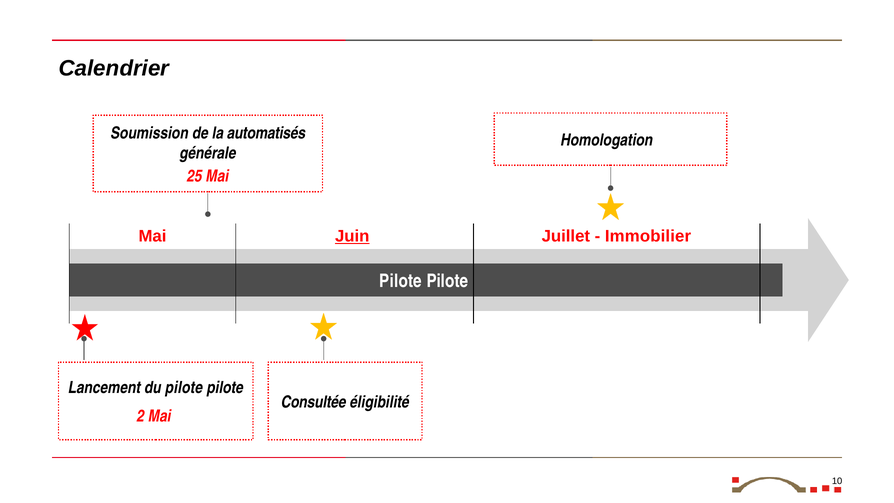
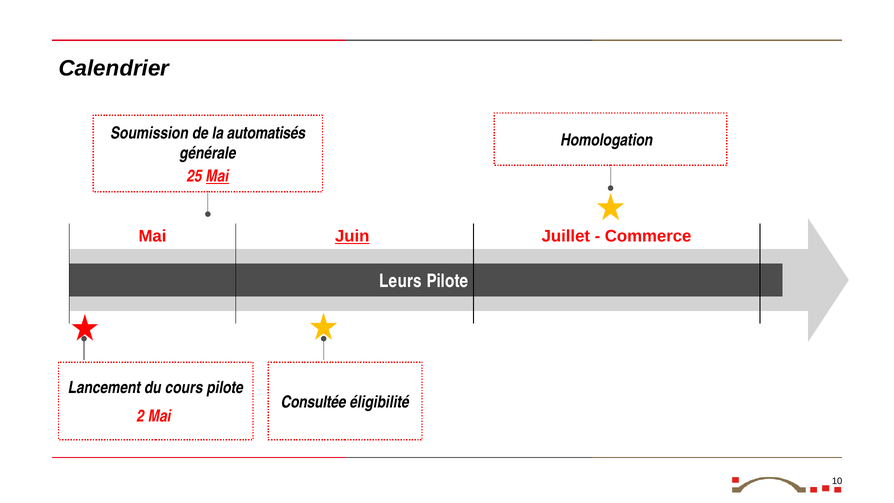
Mai at (217, 176) underline: none -> present
Immobilier: Immobilier -> Commerce
Pilote at (401, 281): Pilote -> Leurs
du pilote: pilote -> cours
